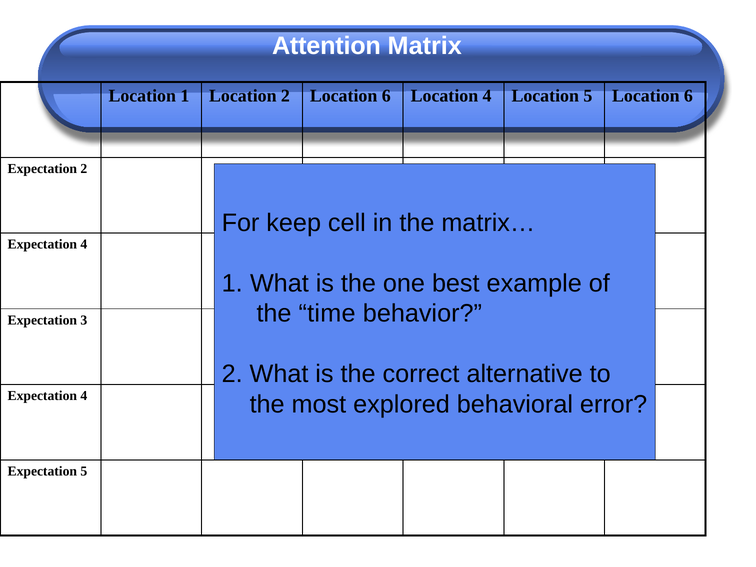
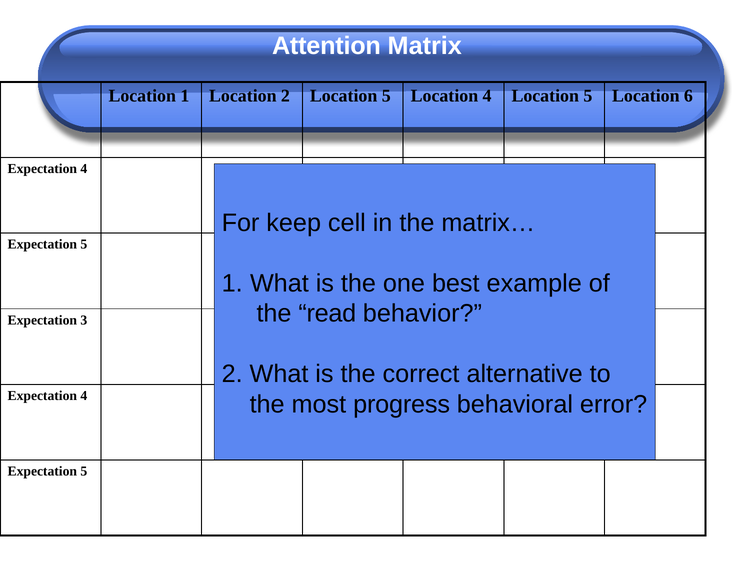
2 Location 6: 6 -> 5
2 at (84, 169): 2 -> 4
4 at (84, 244): 4 -> 5
time: time -> read
explored: explored -> progress
